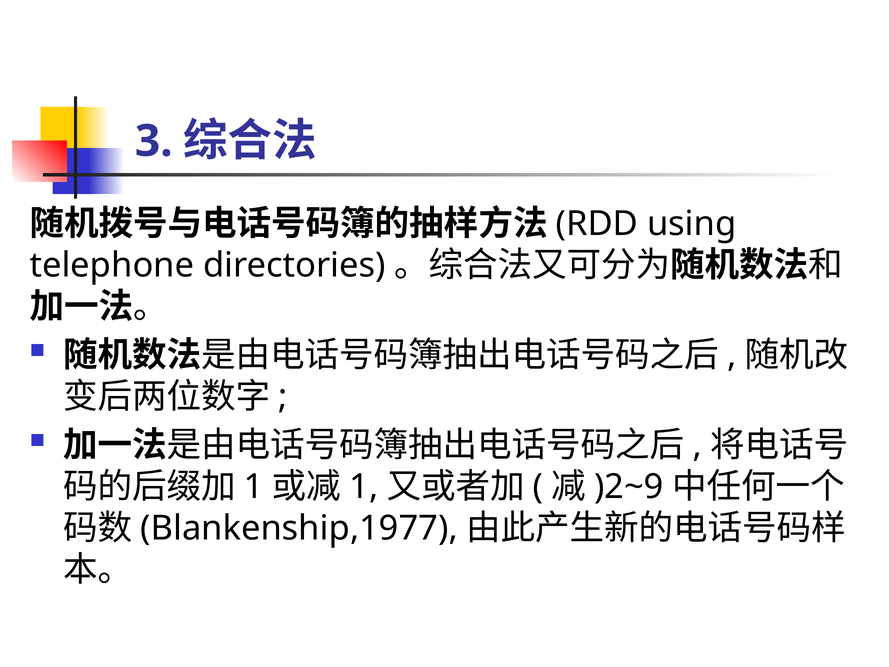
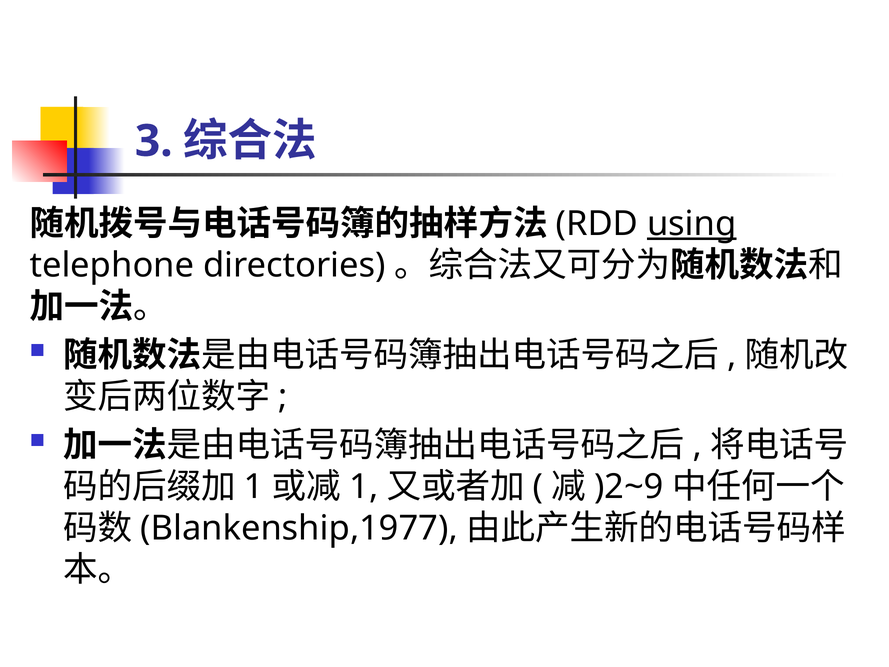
using underline: none -> present
